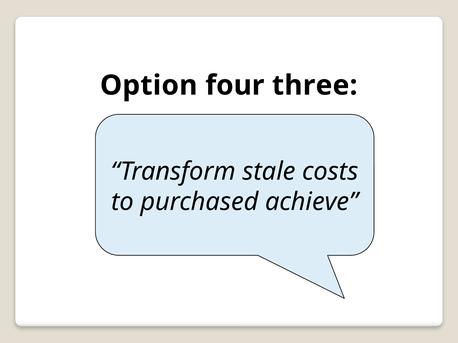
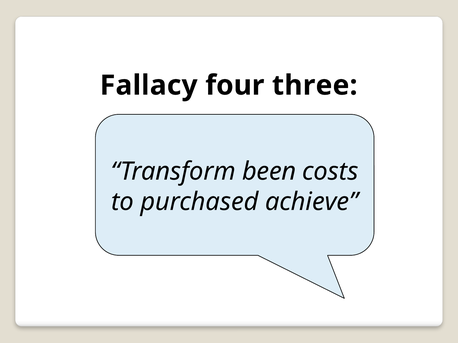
Option: Option -> Fallacy
stale: stale -> been
